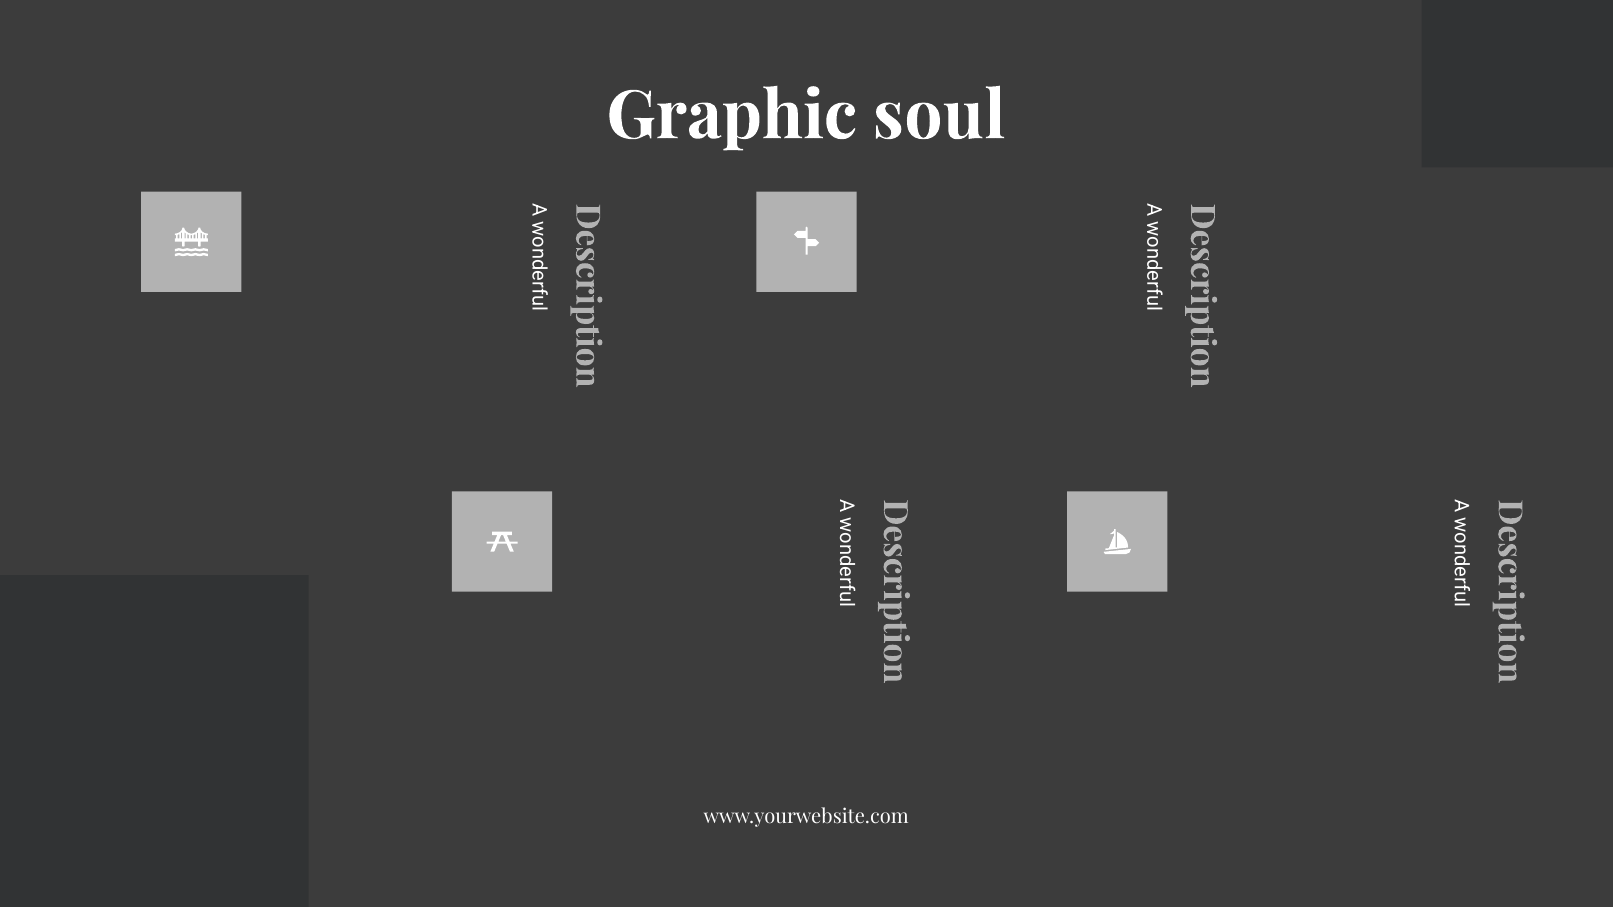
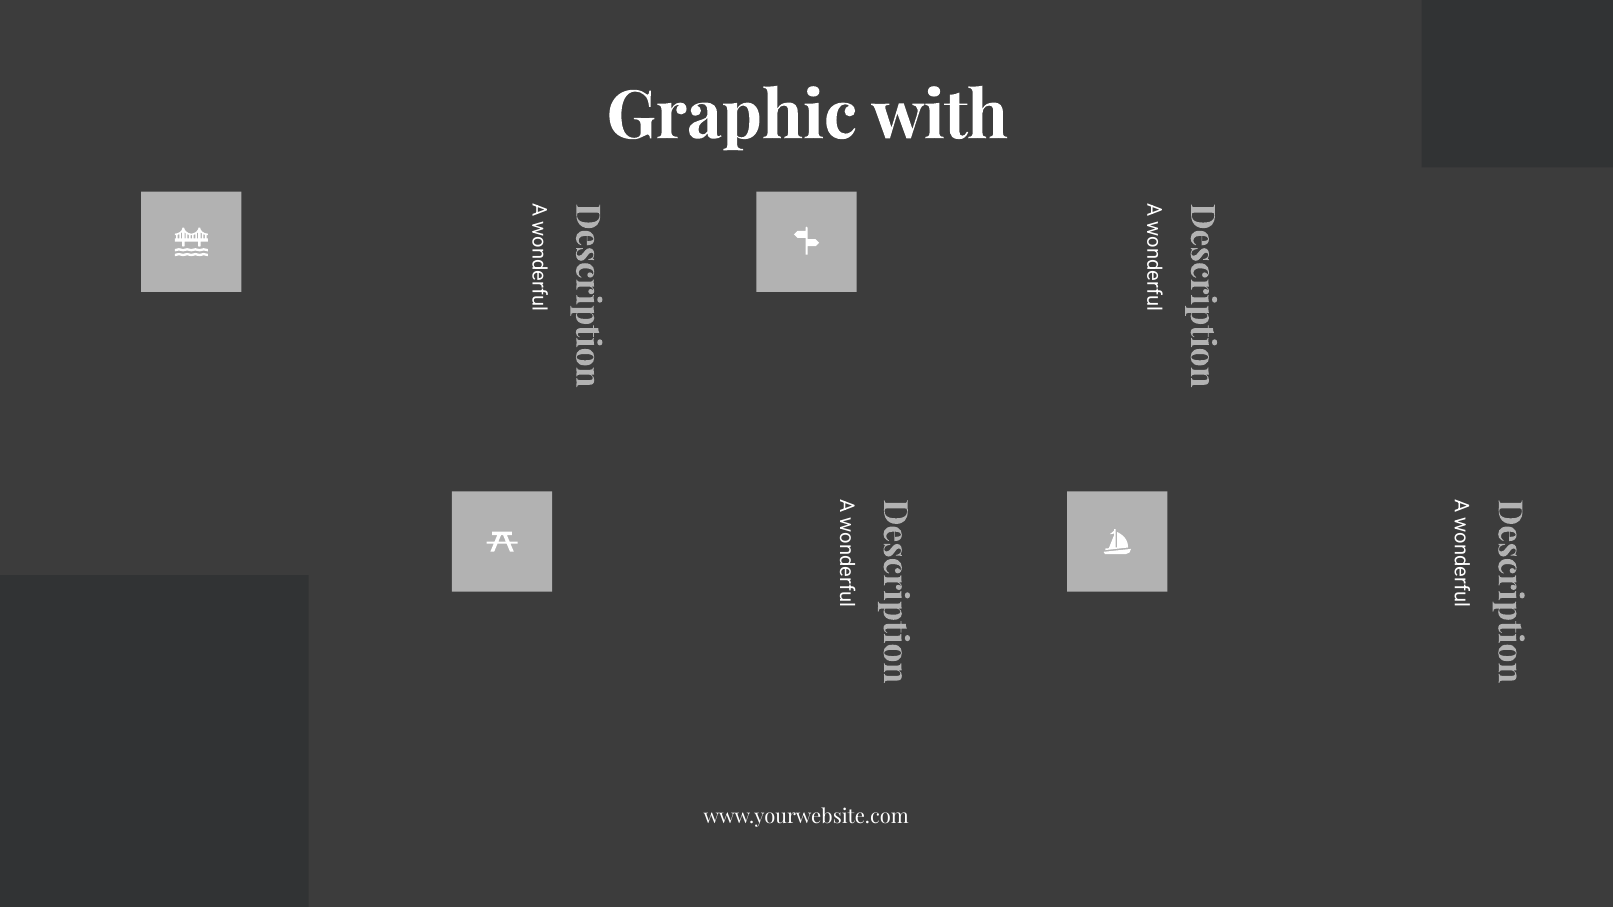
soul: soul -> with
